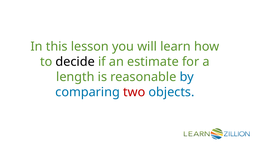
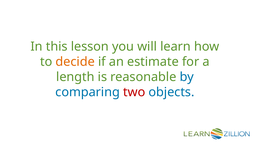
decide colour: black -> orange
